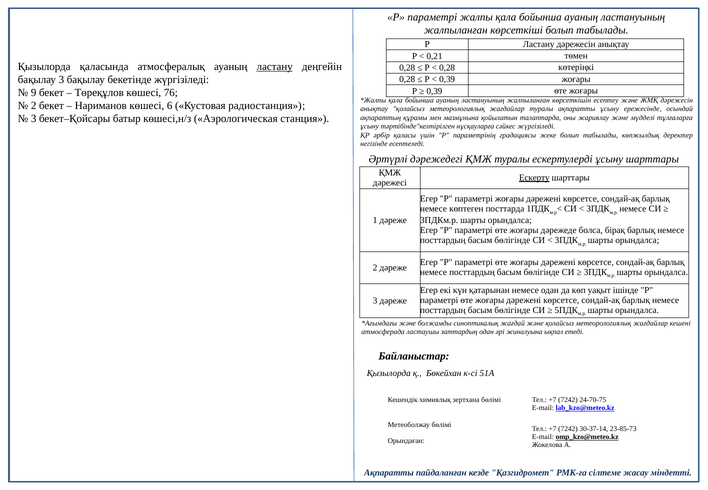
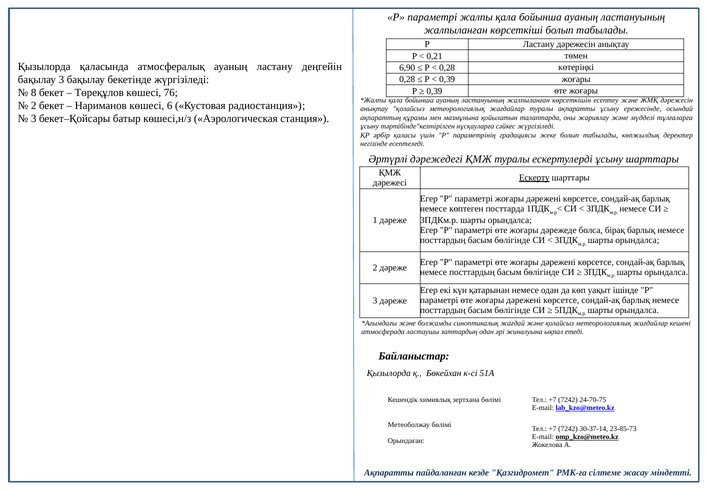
ластану at (275, 66) underline: present -> none
0,28 at (407, 68): 0,28 -> 6,90
9: 9 -> 8
